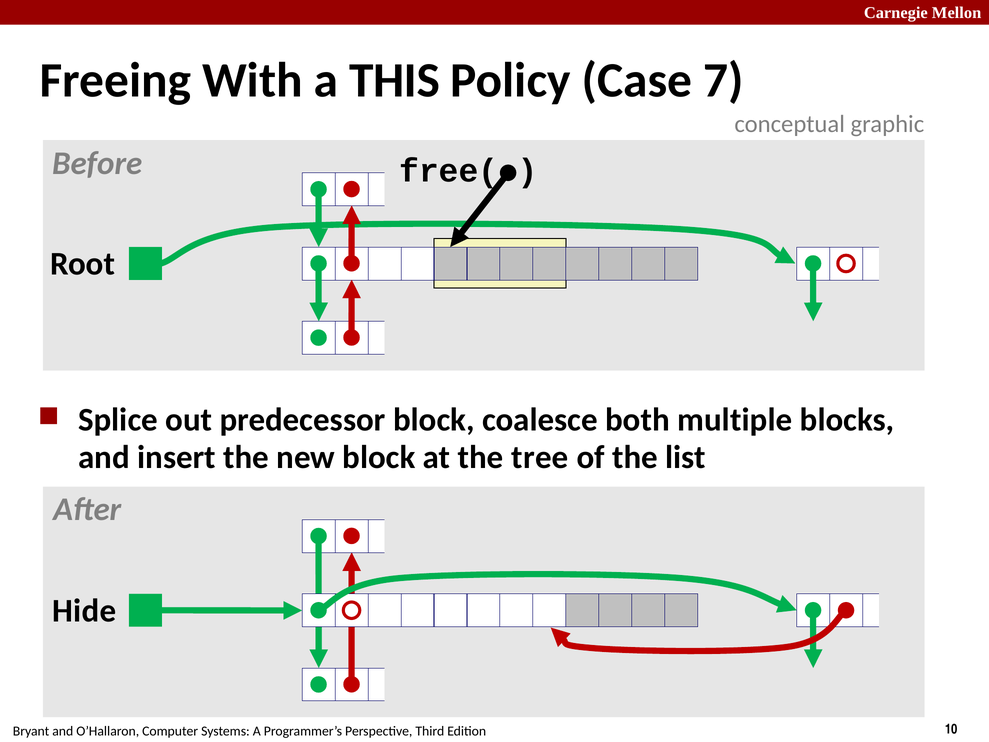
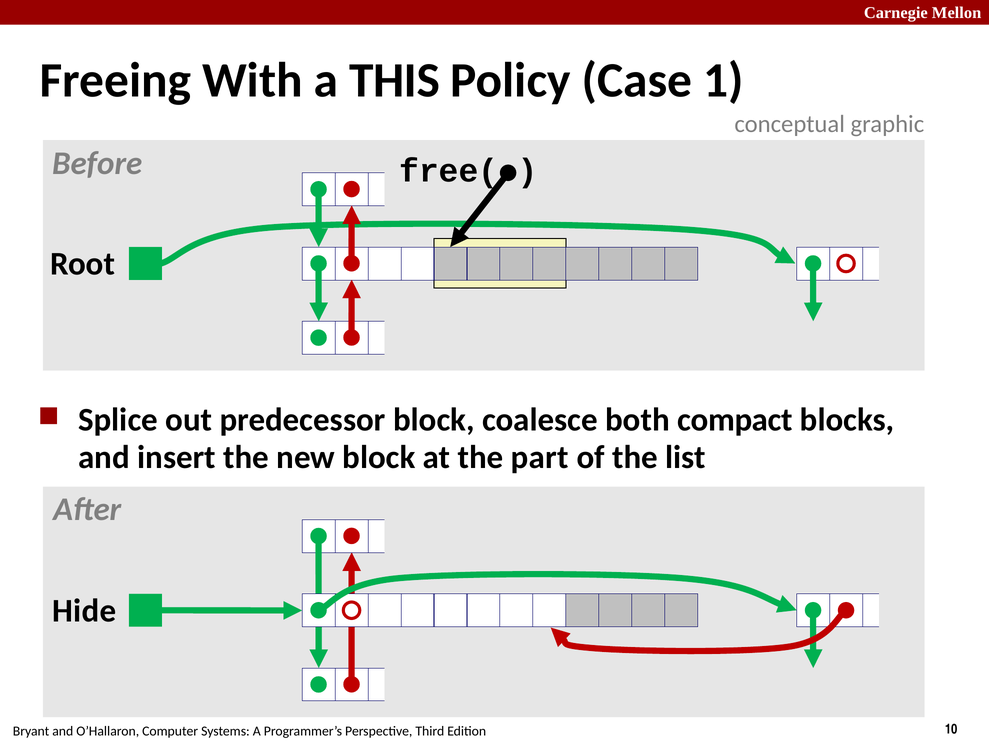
7: 7 -> 1
multiple: multiple -> compact
tree: tree -> part
